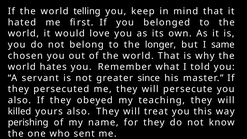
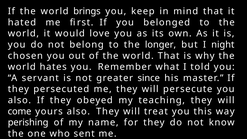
telling: telling -> brings
same: same -> night
killed: killed -> come
